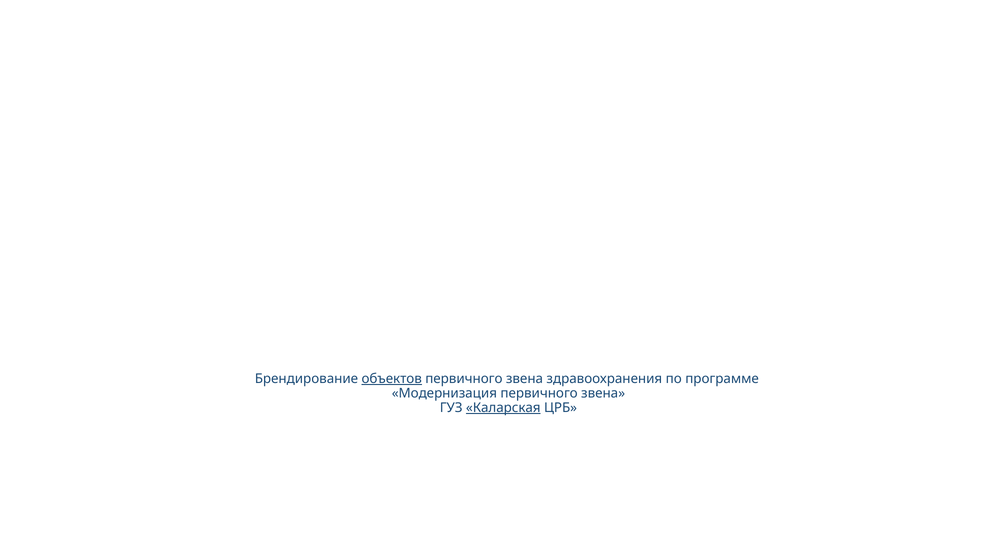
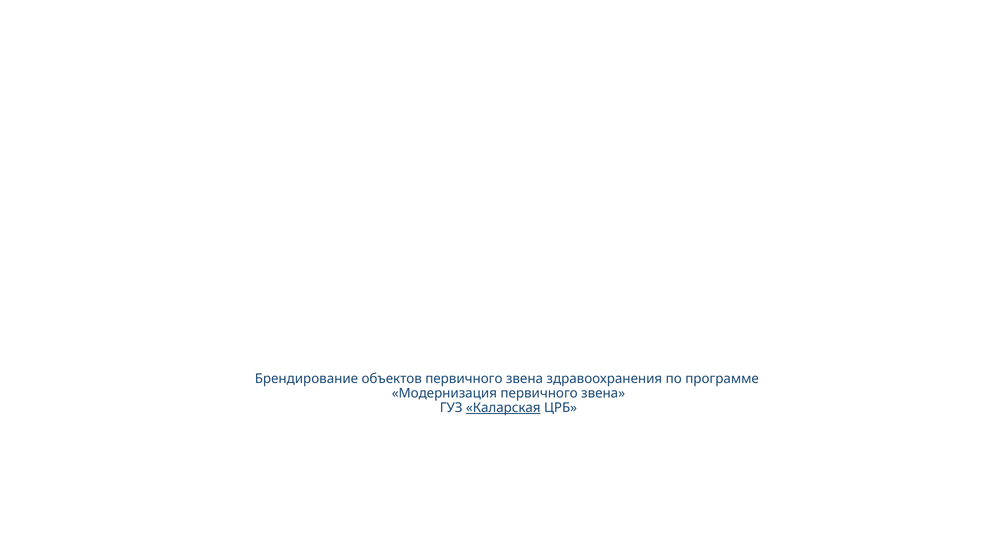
объектов underline: present -> none
